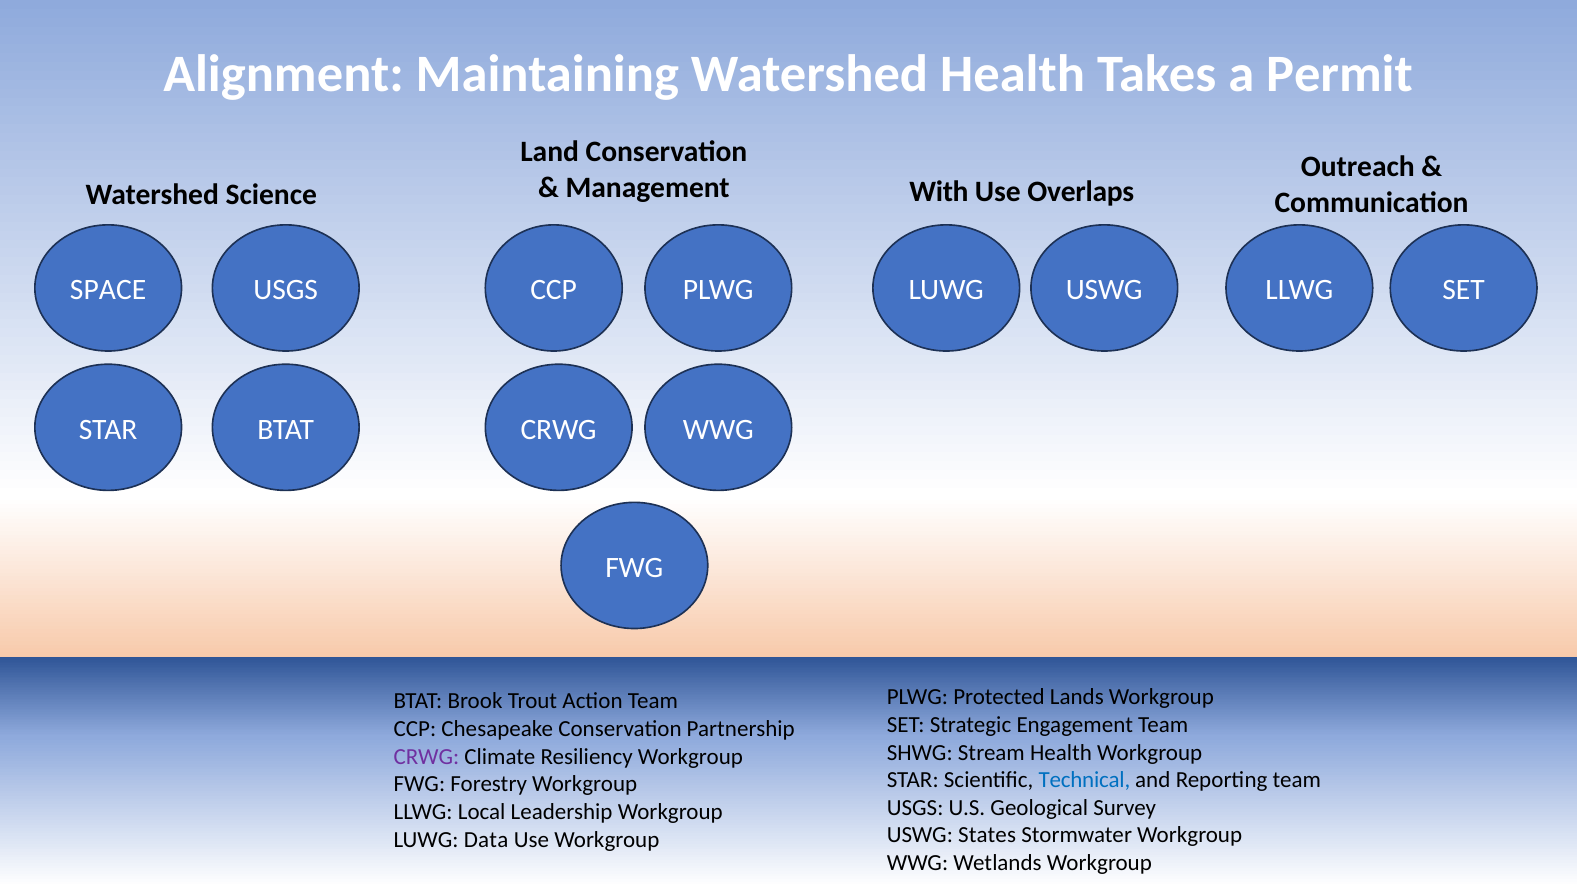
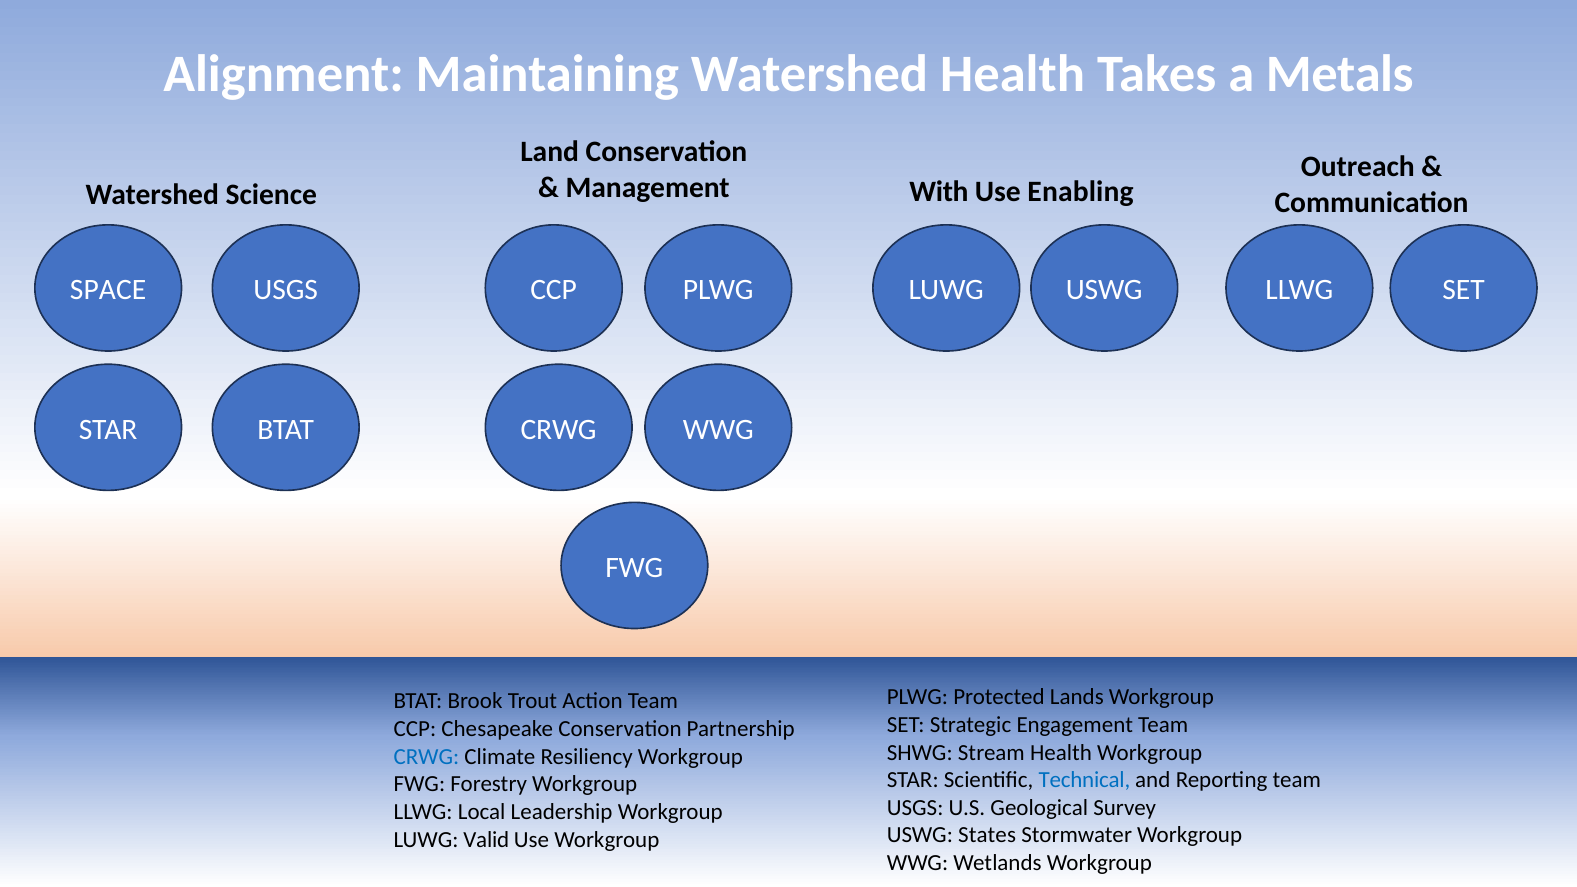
Permit: Permit -> Metals
Overlaps: Overlaps -> Enabling
CRWG at (426, 757) colour: purple -> blue
Data: Data -> Valid
